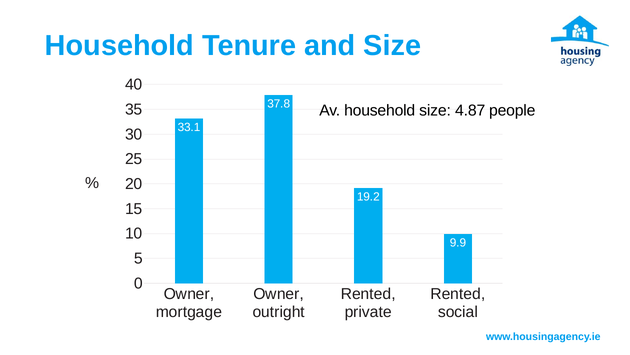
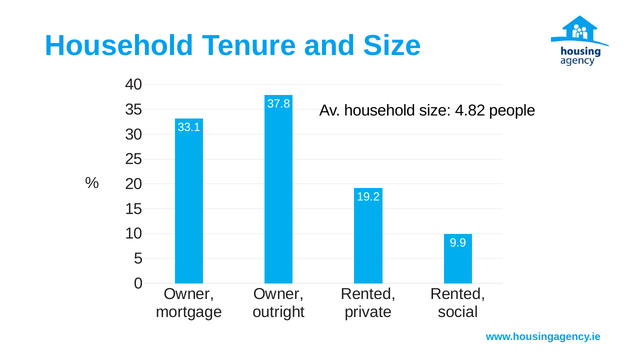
4.87: 4.87 -> 4.82
